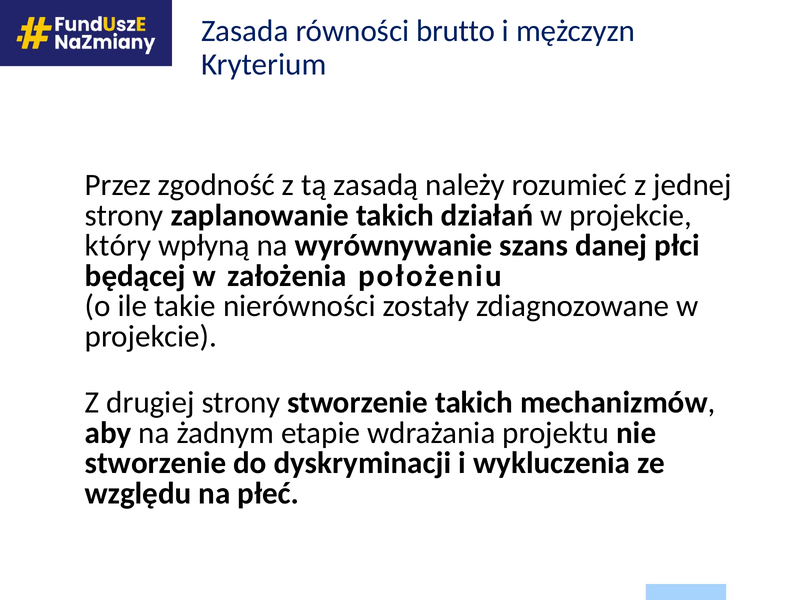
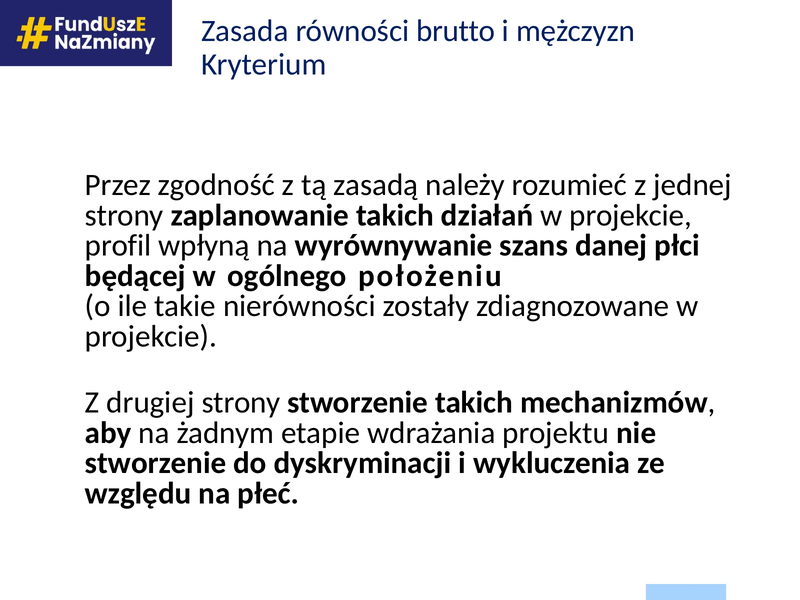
który: który -> profil
założenia: założenia -> ogólnego
